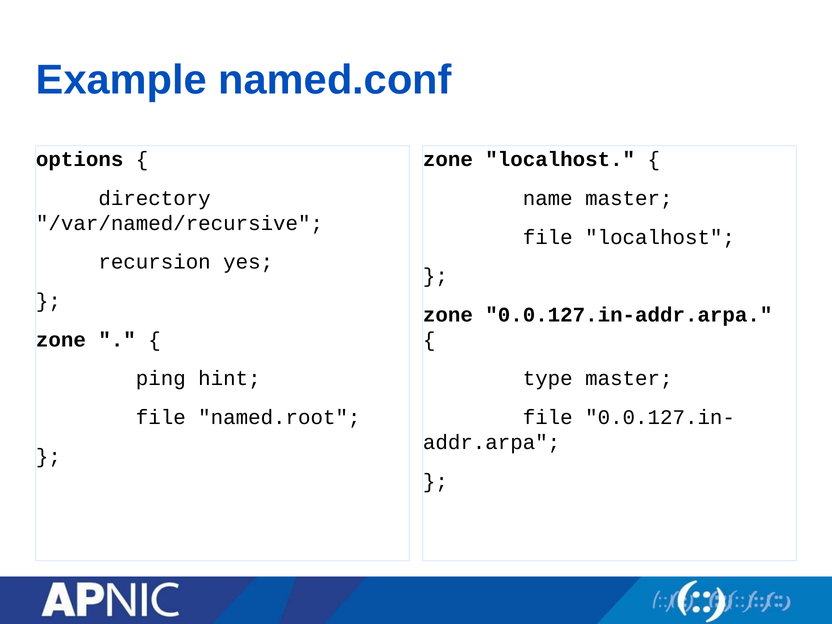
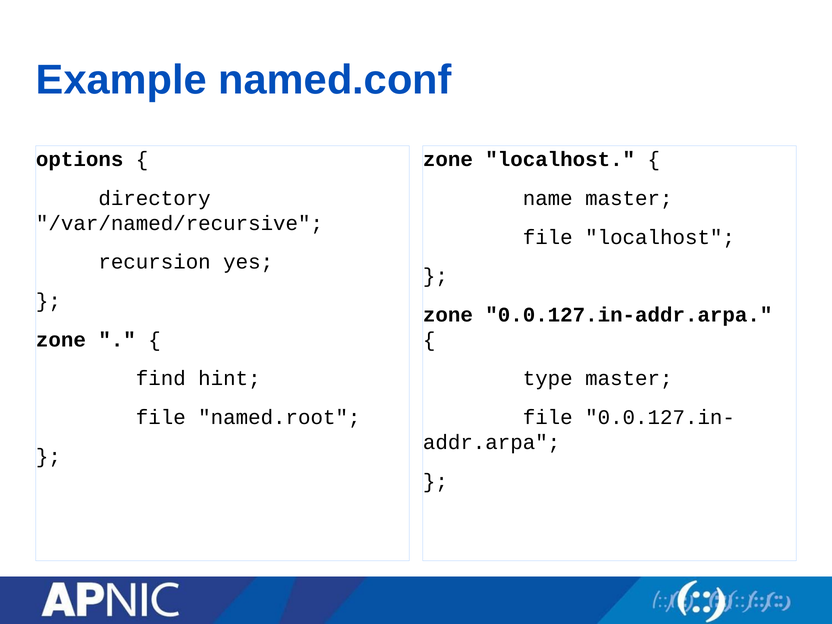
ping: ping -> find
